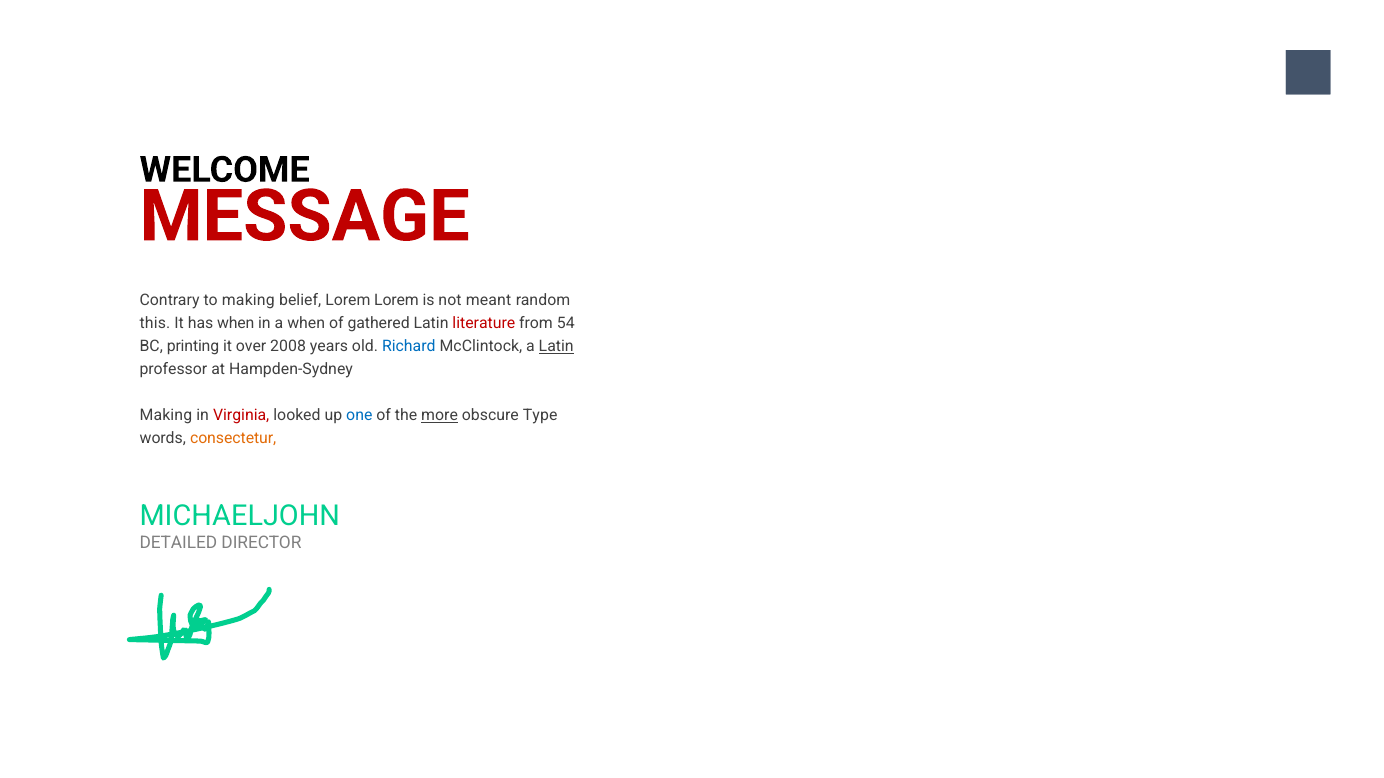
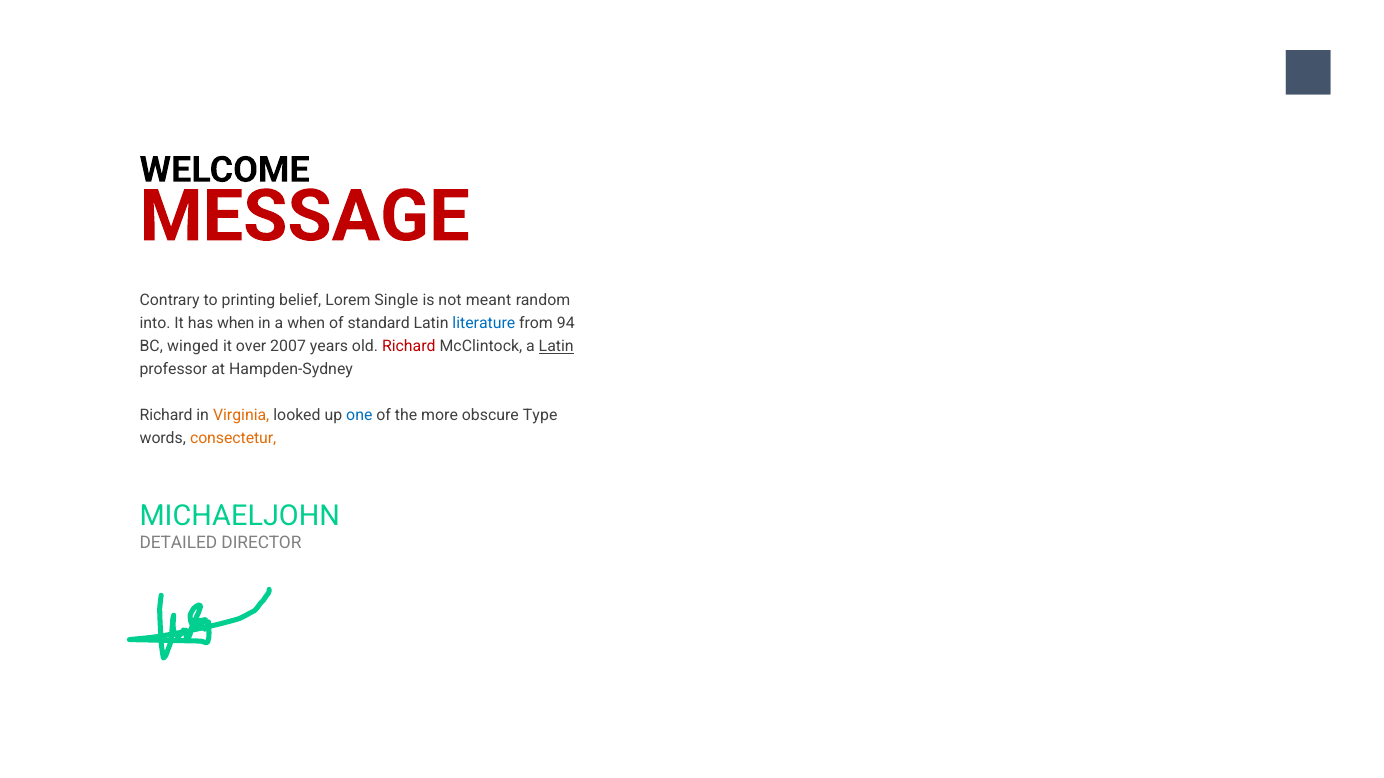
to making: making -> printing
Lorem Lorem: Lorem -> Single
this: this -> into
gathered: gathered -> standard
literature colour: red -> blue
54: 54 -> 94
printing: printing -> winged
2008: 2008 -> 2007
Richard at (409, 346) colour: blue -> red
Making at (166, 416): Making -> Richard
Virginia colour: red -> orange
more underline: present -> none
